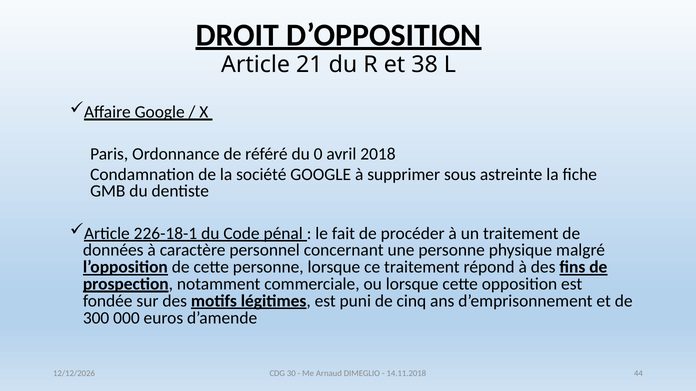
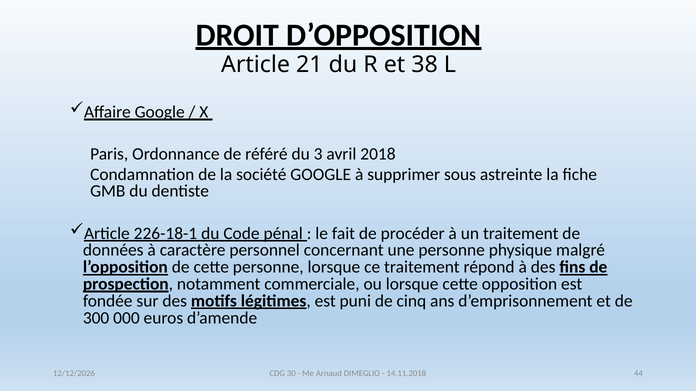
0: 0 -> 3
